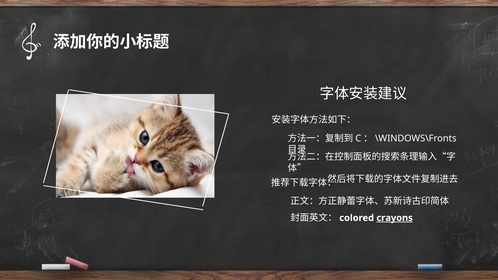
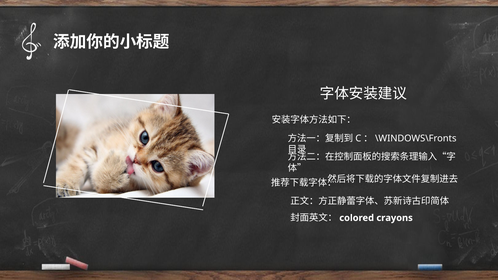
crayons underline: present -> none
